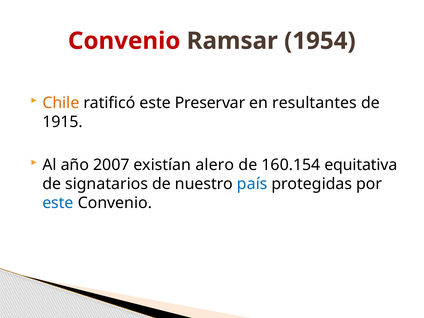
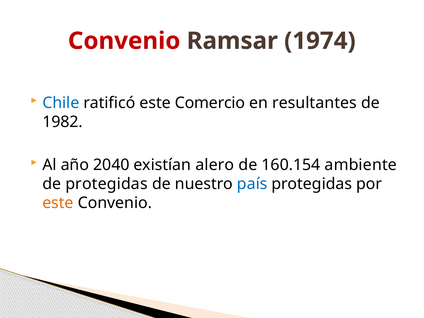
1954: 1954 -> 1974
Chile colour: orange -> blue
Preservar: Preservar -> Comercio
1915: 1915 -> 1982
2007: 2007 -> 2040
equitativa: equitativa -> ambiente
de signatarios: signatarios -> protegidas
este at (58, 203) colour: blue -> orange
